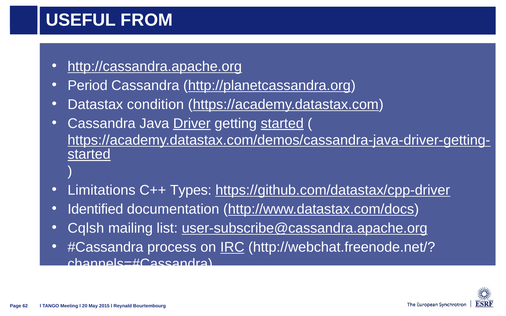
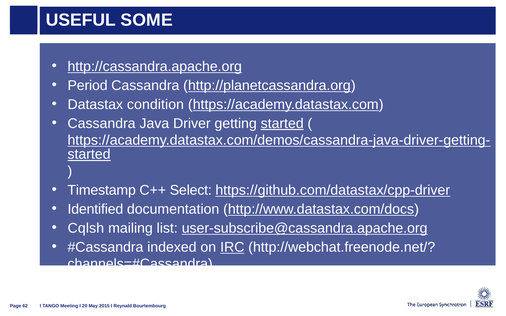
FROM: FROM -> SOME
Driver underline: present -> none
Limitations: Limitations -> Timestamp
Types: Types -> Select
process: process -> indexed
